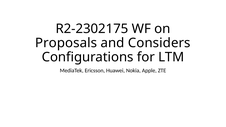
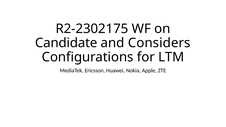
Proposals: Proposals -> Candidate
